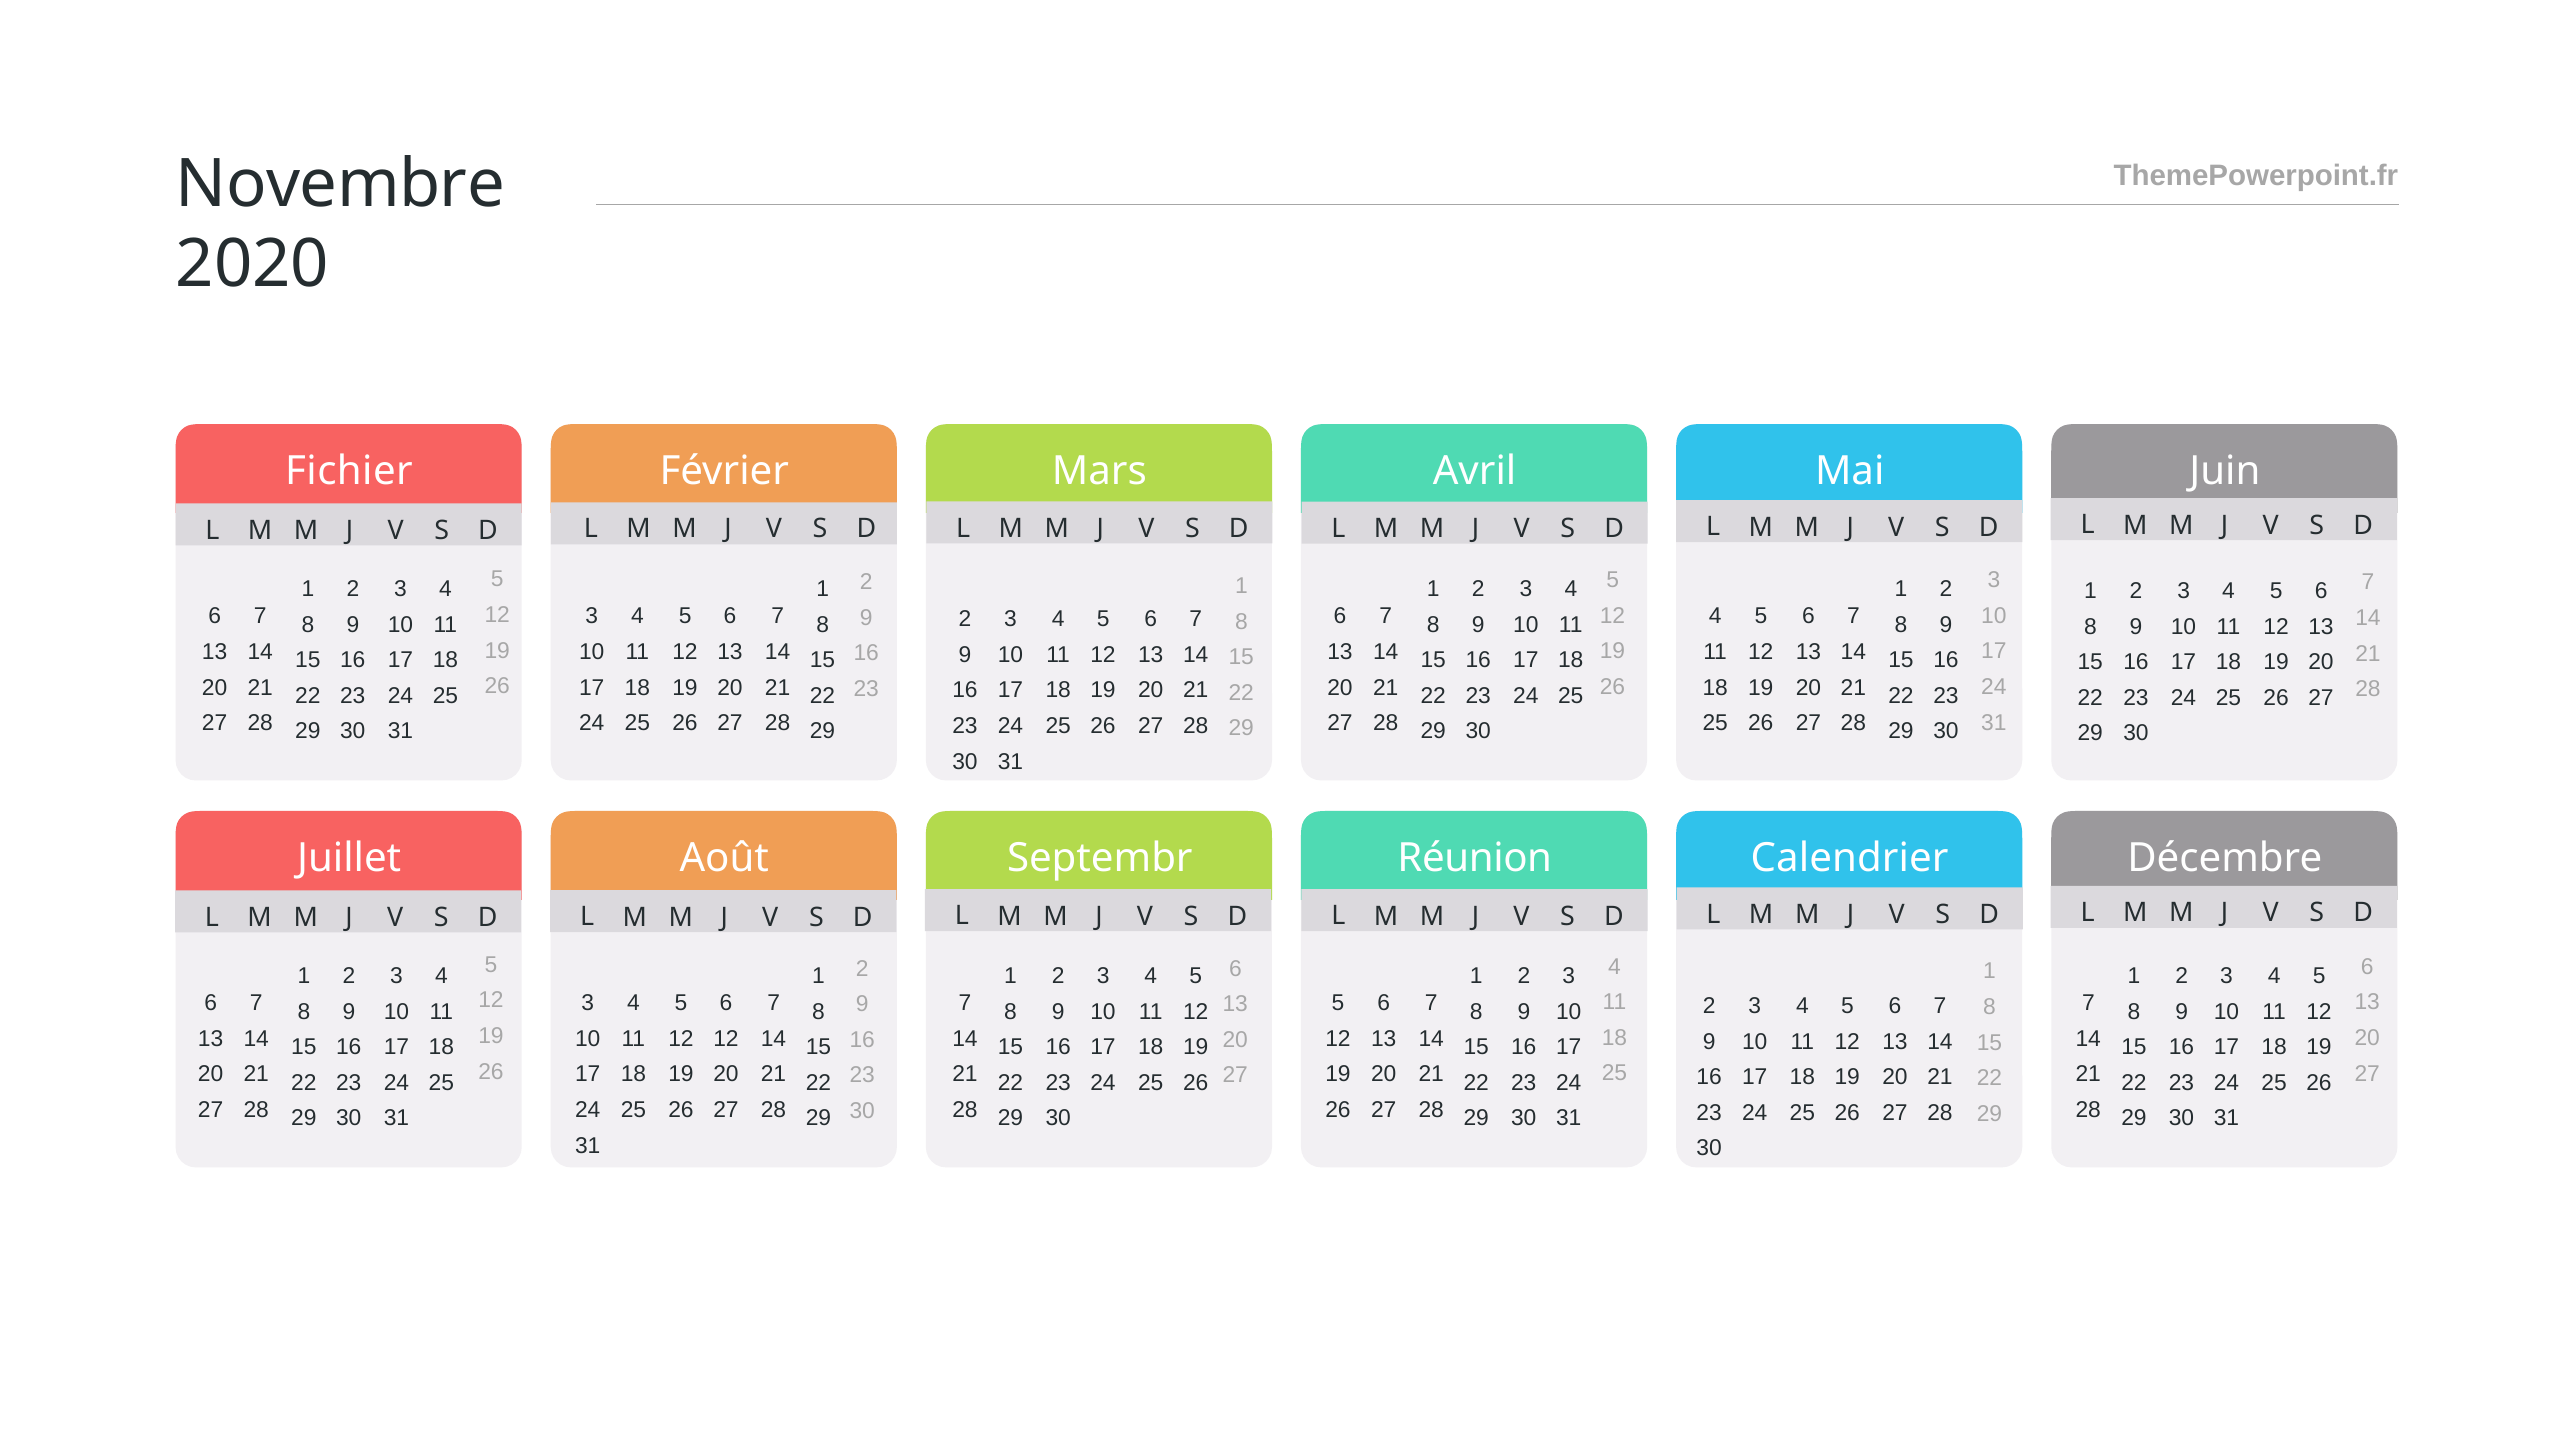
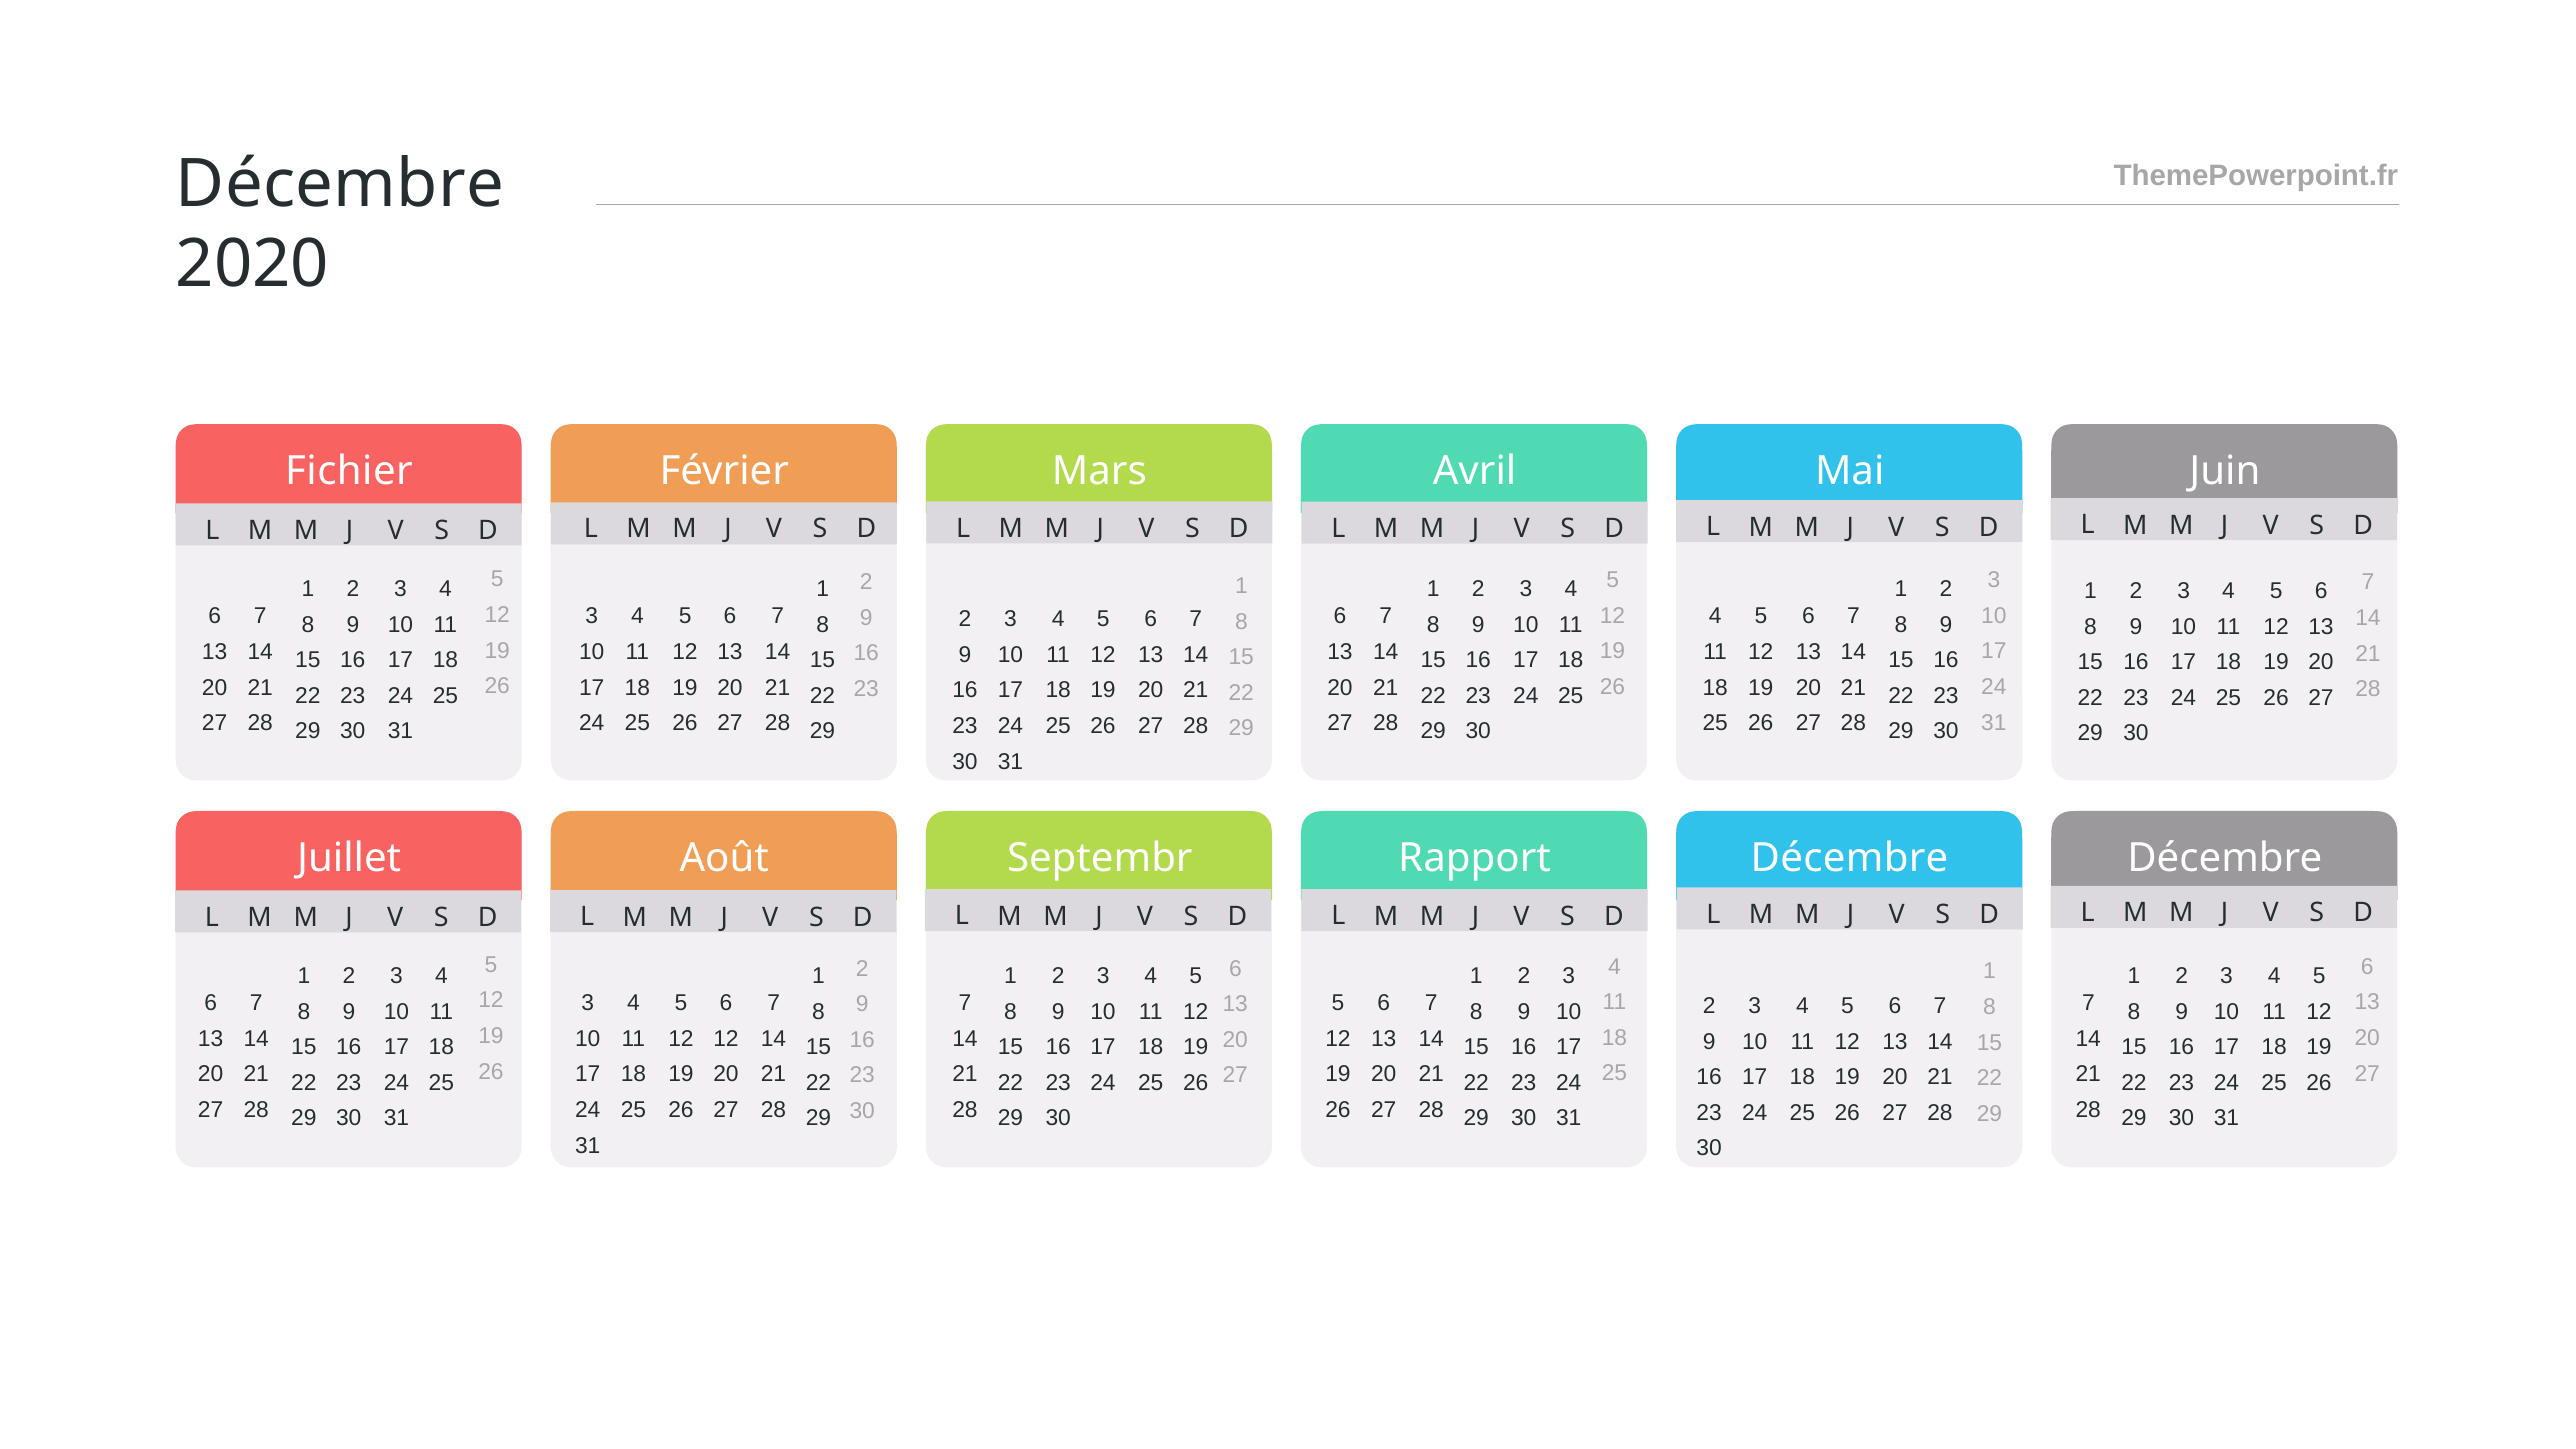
Novembre at (340, 184): Novembre -> Décembre
Réunion: Réunion -> Rapport
Calendrier at (1850, 858): Calendrier -> Décembre
